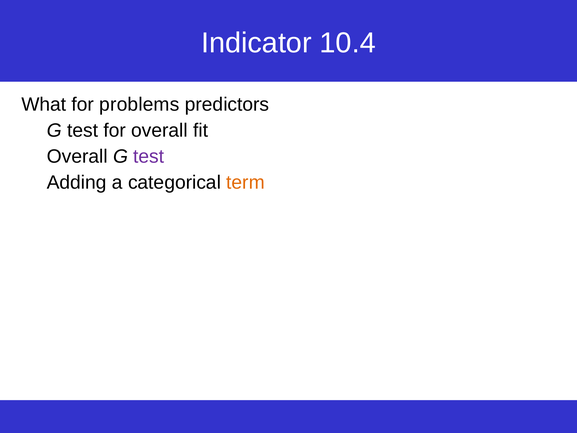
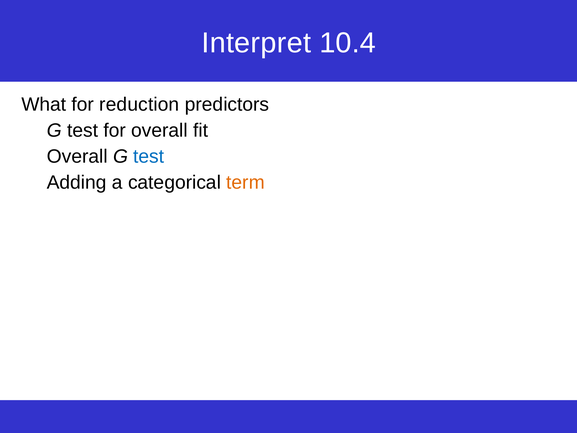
Indicator: Indicator -> Interpret
problems: problems -> reduction
test at (149, 157) colour: purple -> blue
